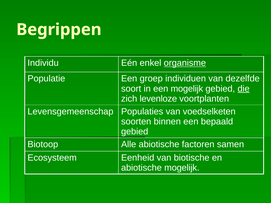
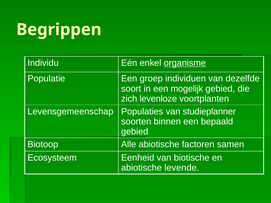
die underline: present -> none
voedselketen: voedselketen -> studieplanner
abiotische mogelijk: mogelijk -> levende
